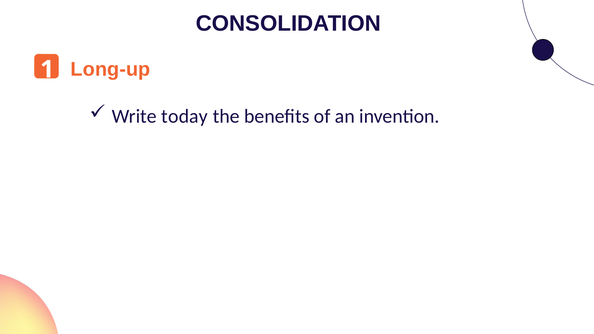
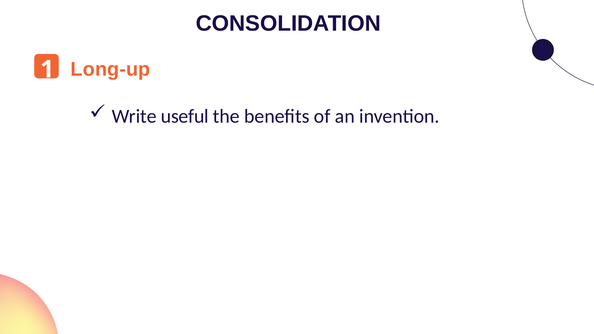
today: today -> useful
